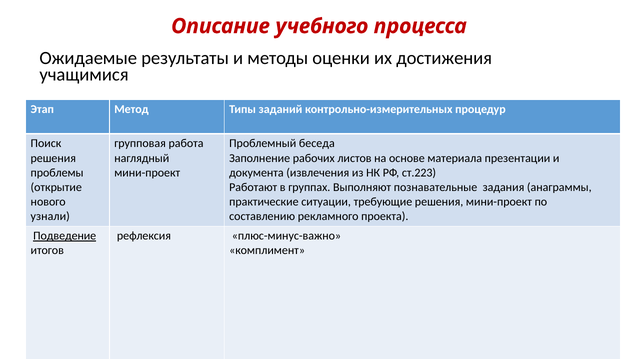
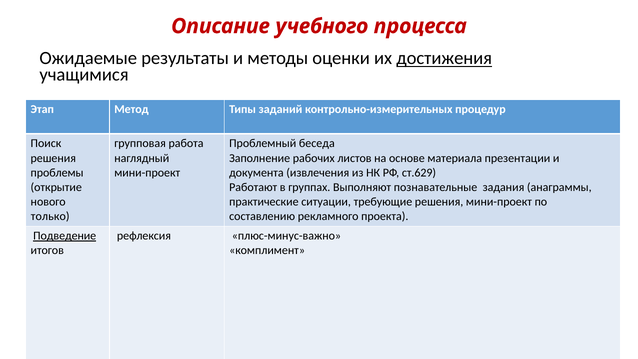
достижения underline: none -> present
ст.223: ст.223 -> ст.629
узнали: узнали -> только
